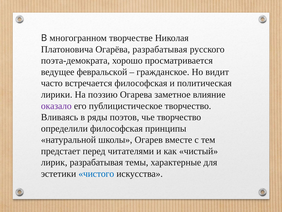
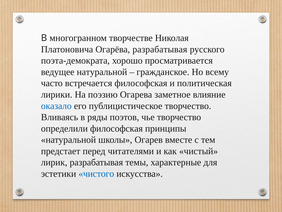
ведущее февральской: февральской -> натуральной
видит: видит -> всему
оказало colour: purple -> blue
